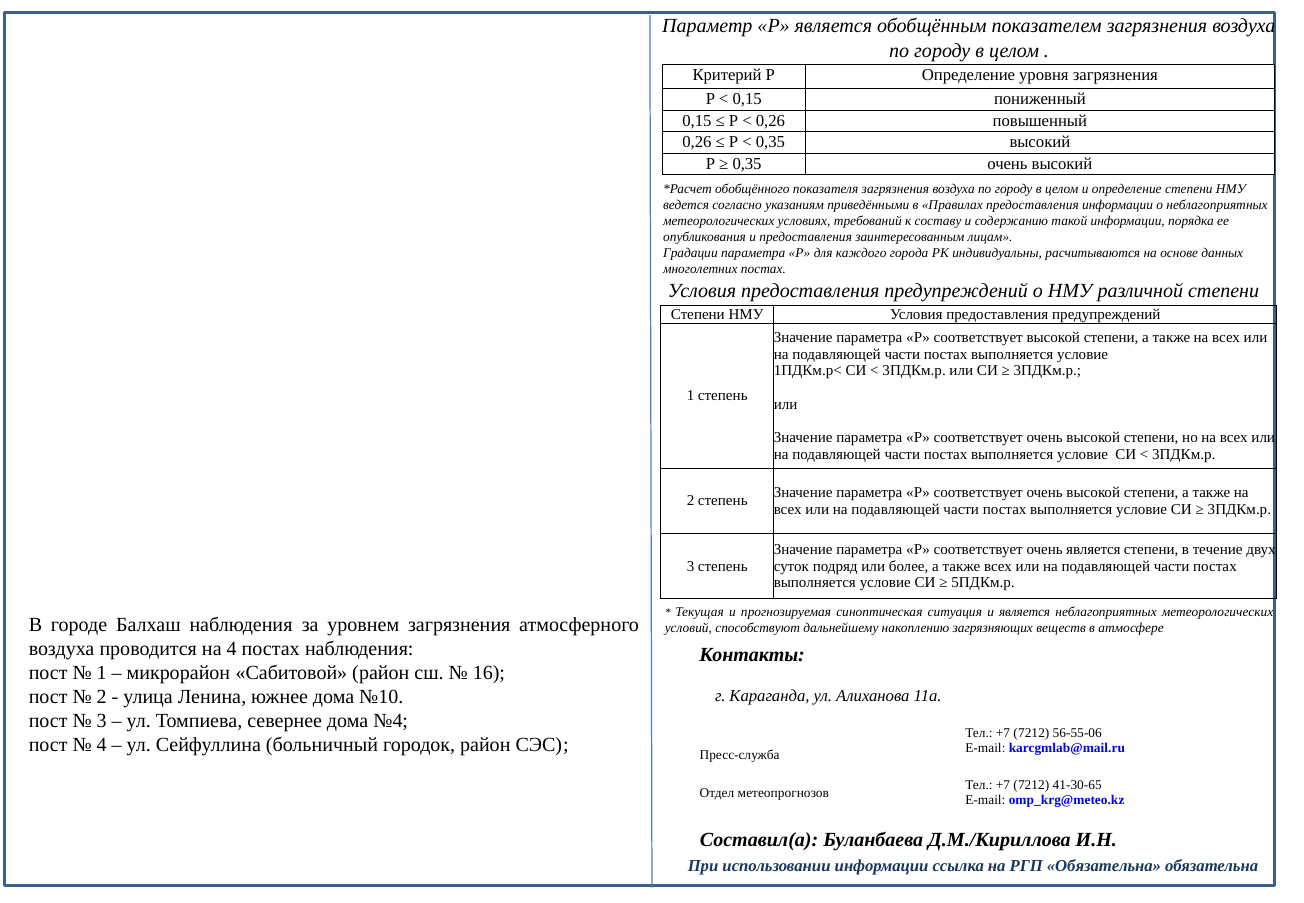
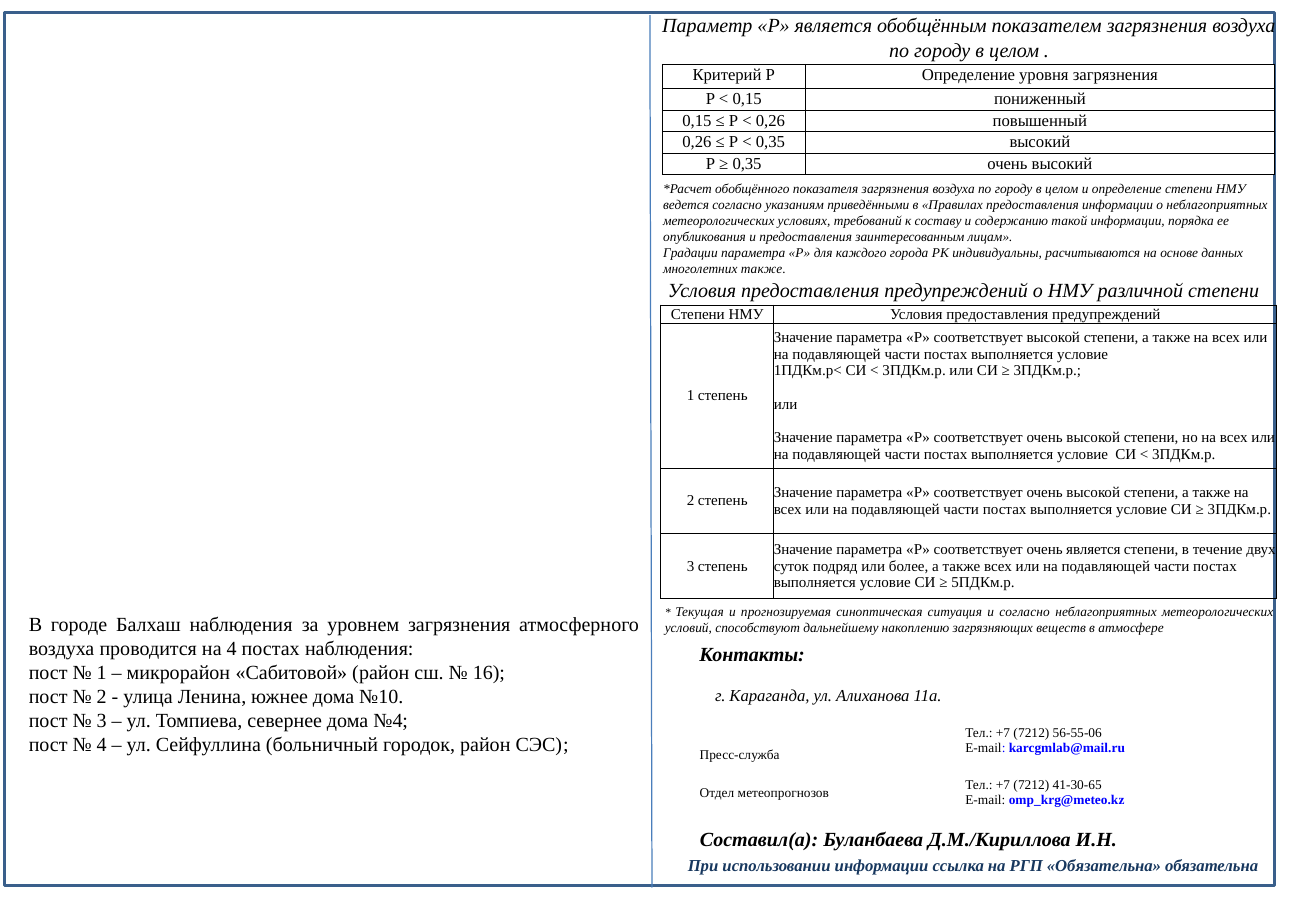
многолетних постах: постах -> также
и является: является -> согласно
